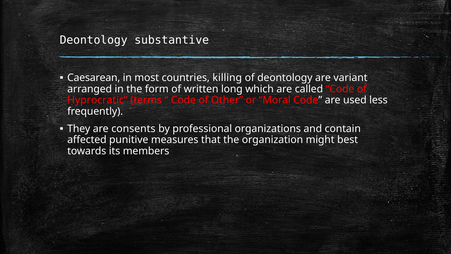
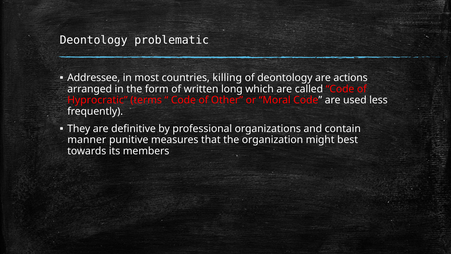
substantive: substantive -> problematic
Caesarean: Caesarean -> Addressee
variant: variant -> actions
consents: consents -> definitive
affected: affected -> manner
